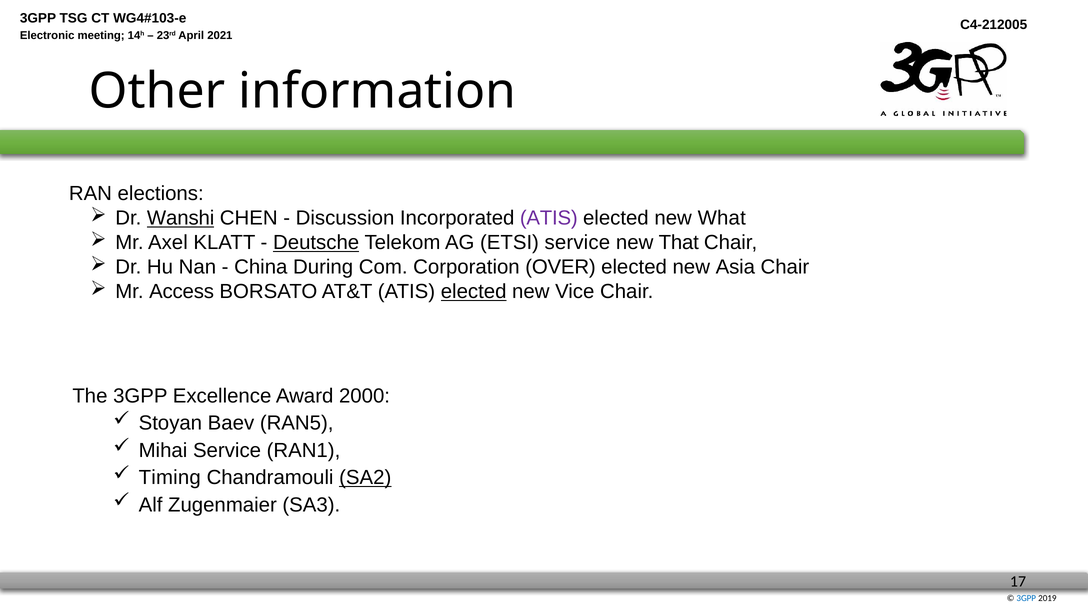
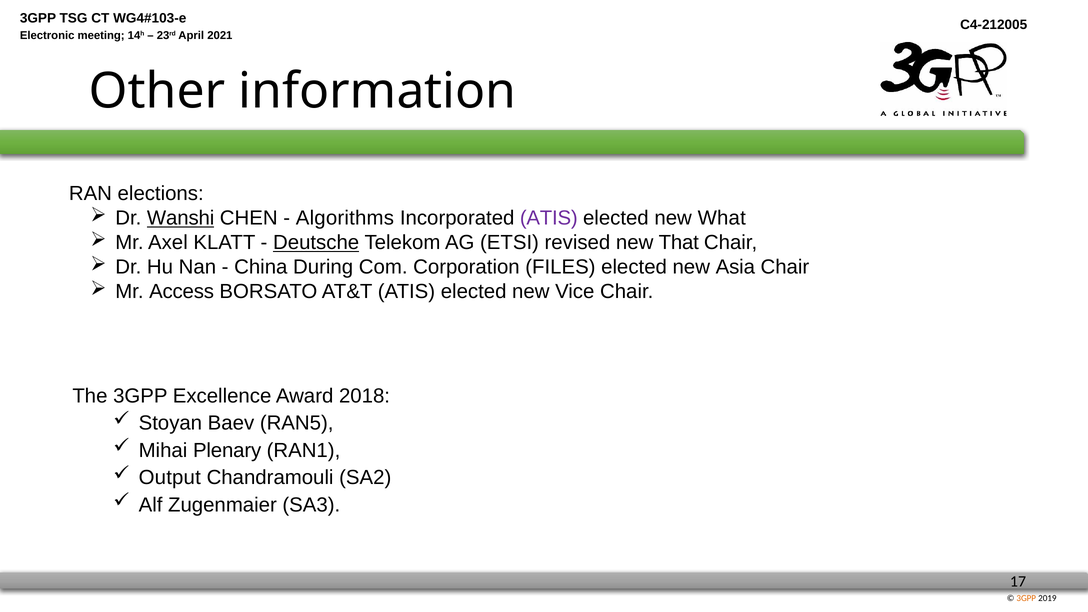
Discussion: Discussion -> Algorithms
ETSI service: service -> revised
OVER: OVER -> FILES
elected at (474, 292) underline: present -> none
2000: 2000 -> 2018
Mihai Service: Service -> Plenary
Timing: Timing -> Output
SA2 underline: present -> none
3GPP at (1026, 598) colour: blue -> orange
